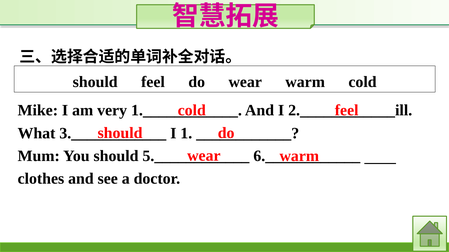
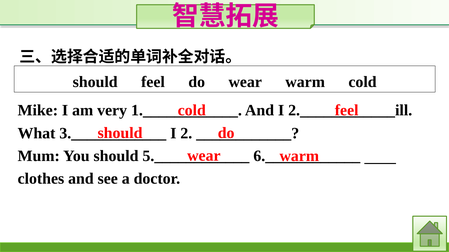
1: 1 -> 2
